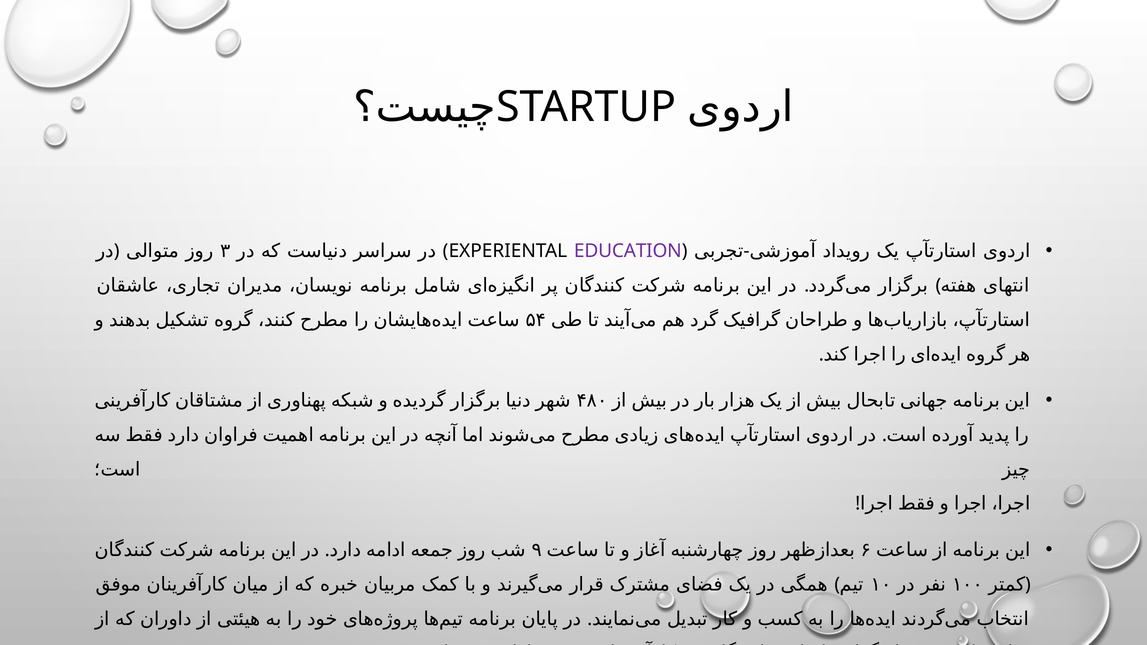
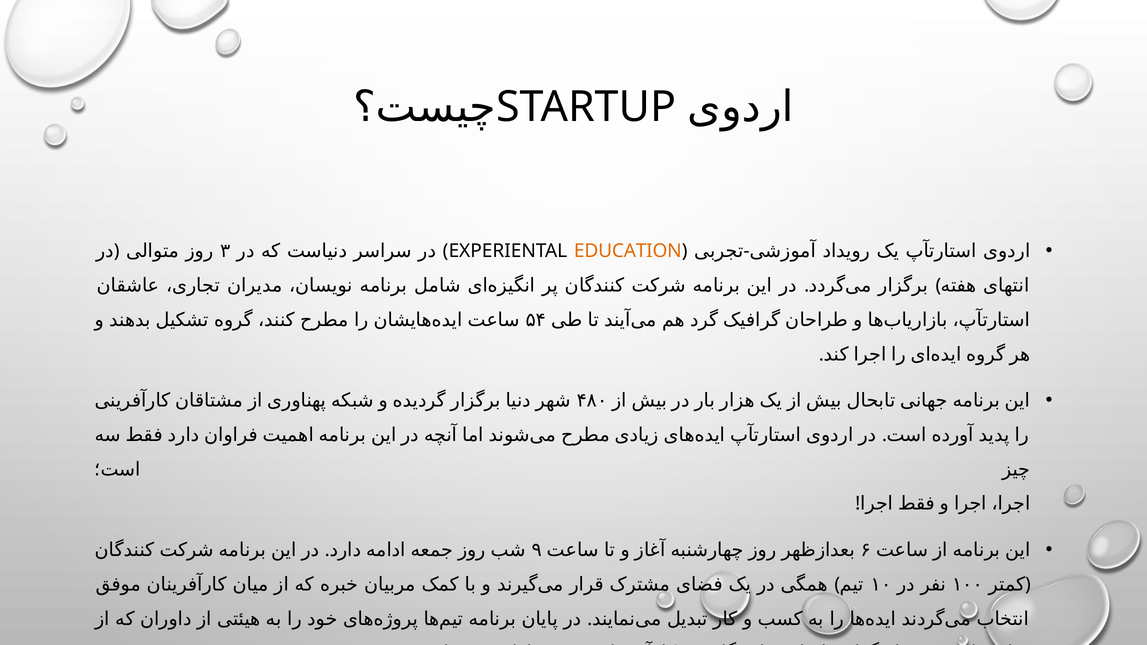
EDUCATION colour: purple -> orange
